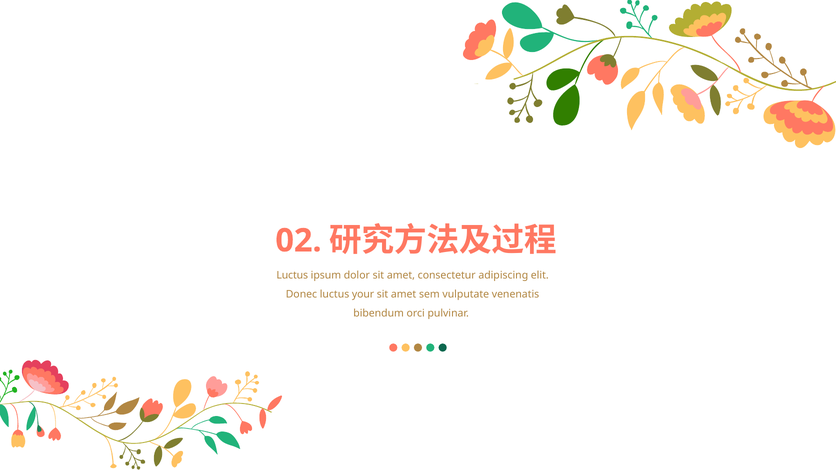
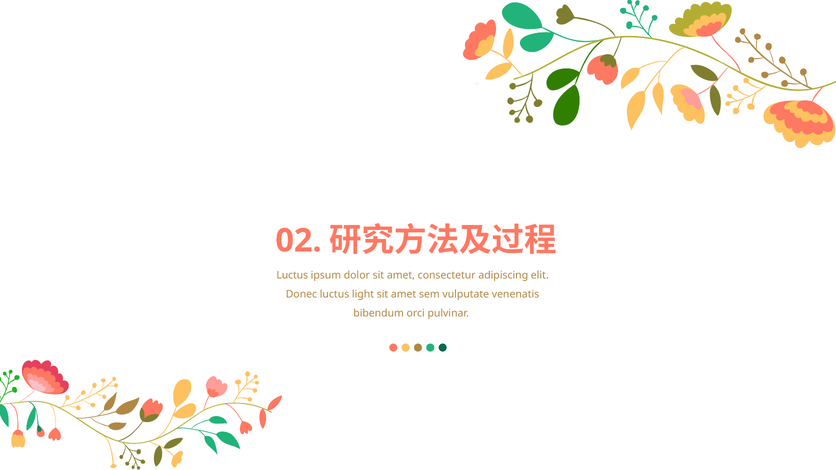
your: your -> light
